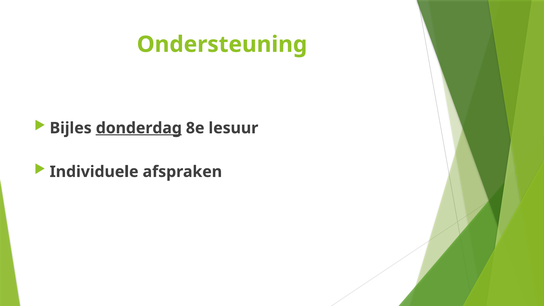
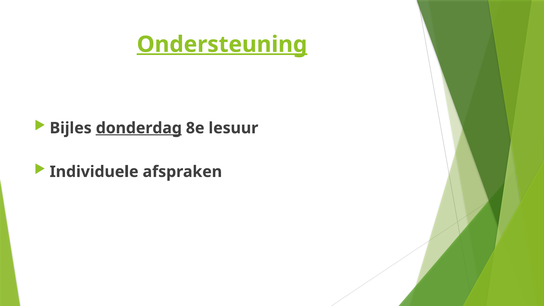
Ondersteuning underline: none -> present
